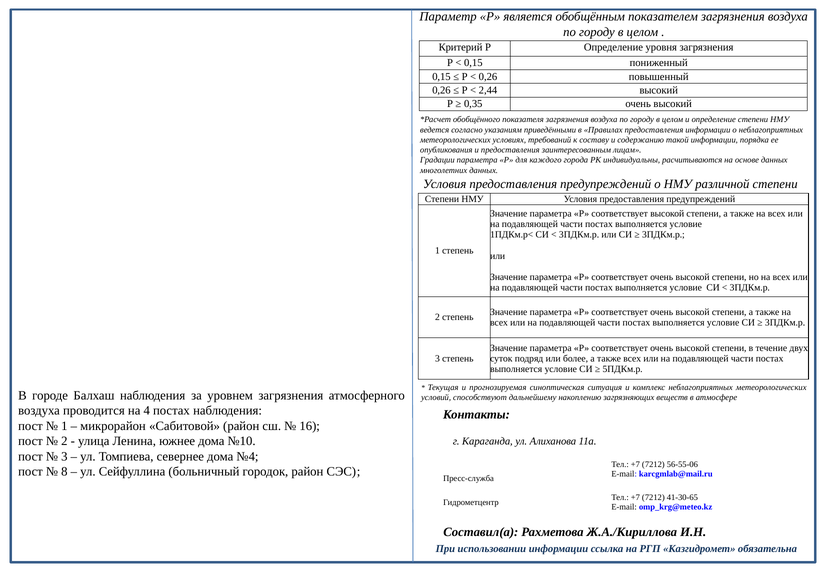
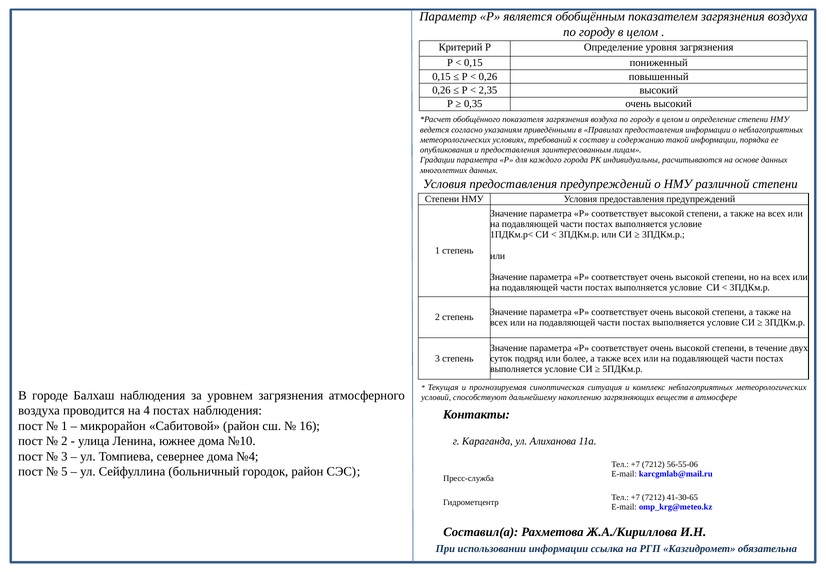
2,44: 2,44 -> 2,35
8: 8 -> 5
